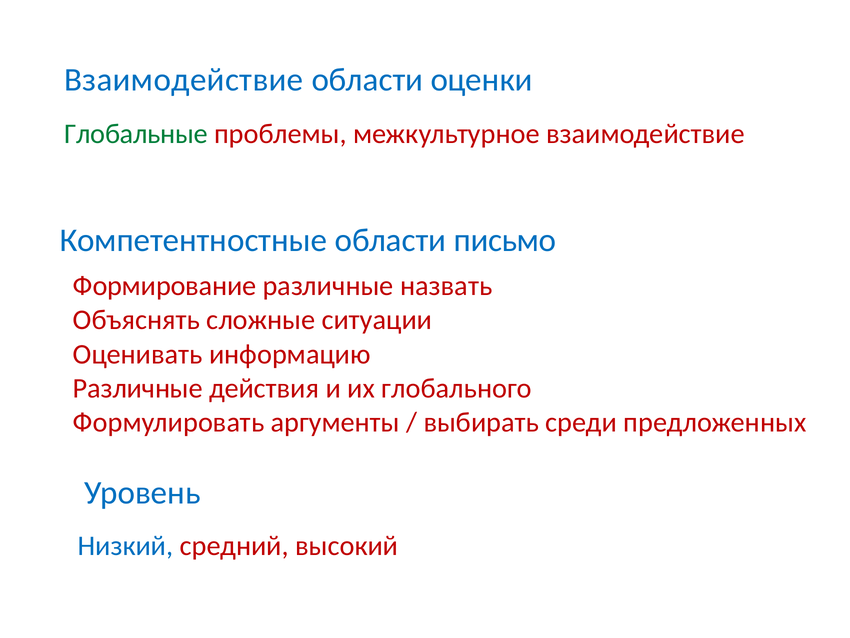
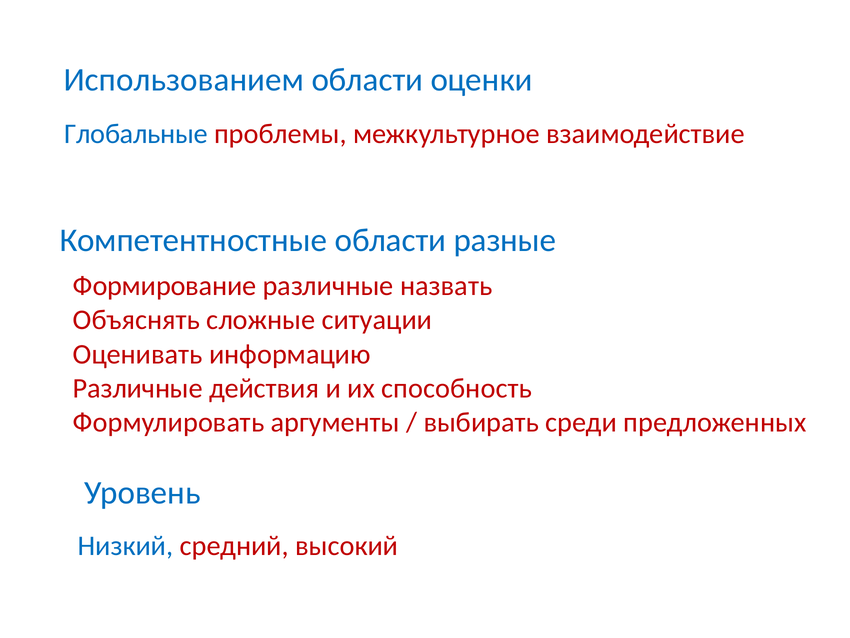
Взаимодействие at (184, 80): Взаимодействие -> Использованием
Глобальные colour: green -> blue
письмо: письмо -> разные
глобального: глобального -> способность
